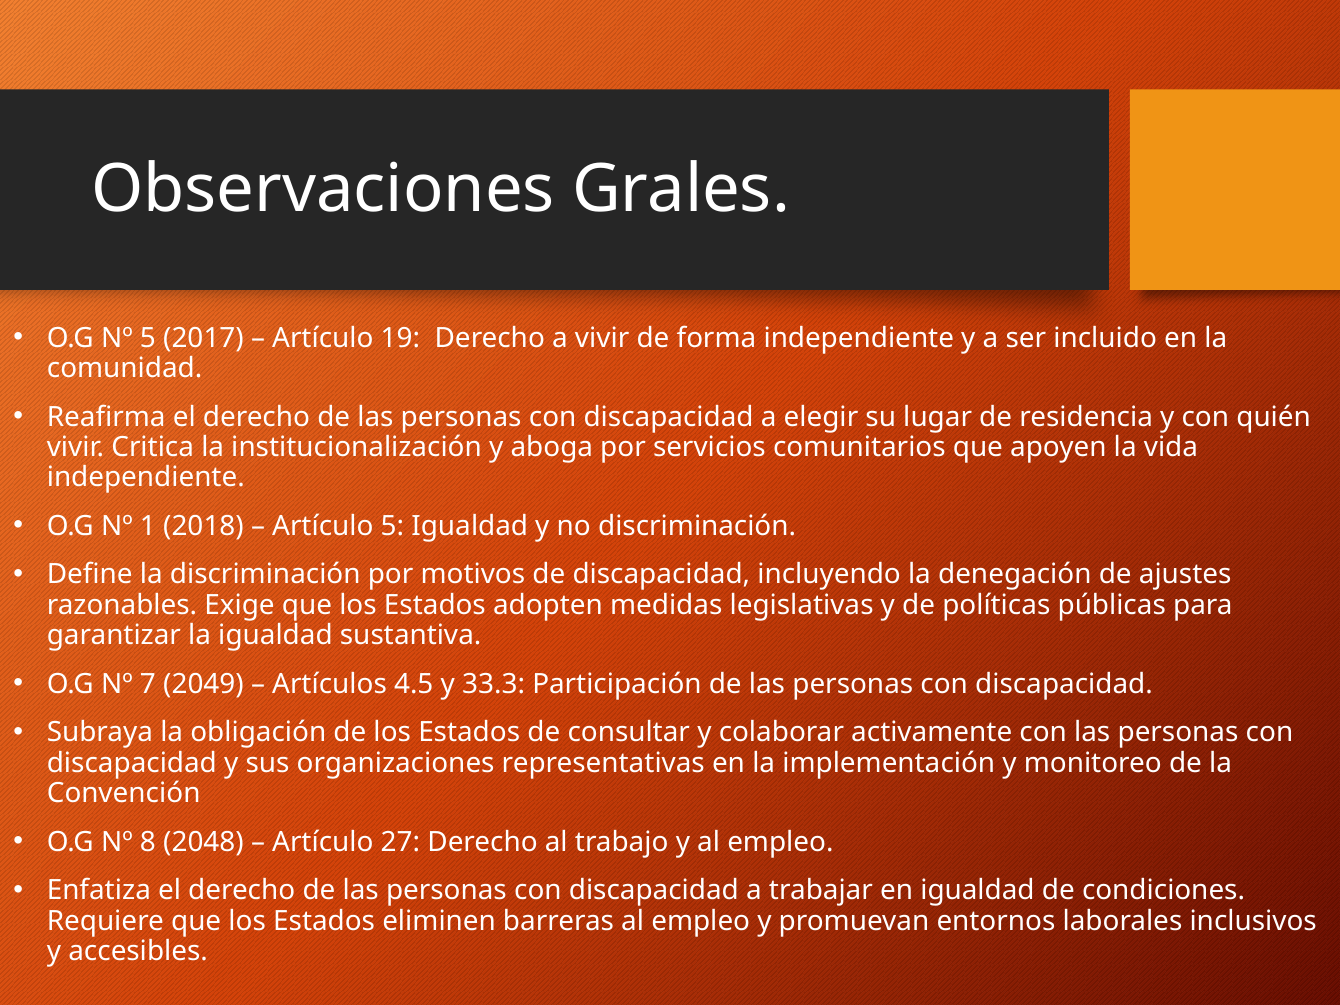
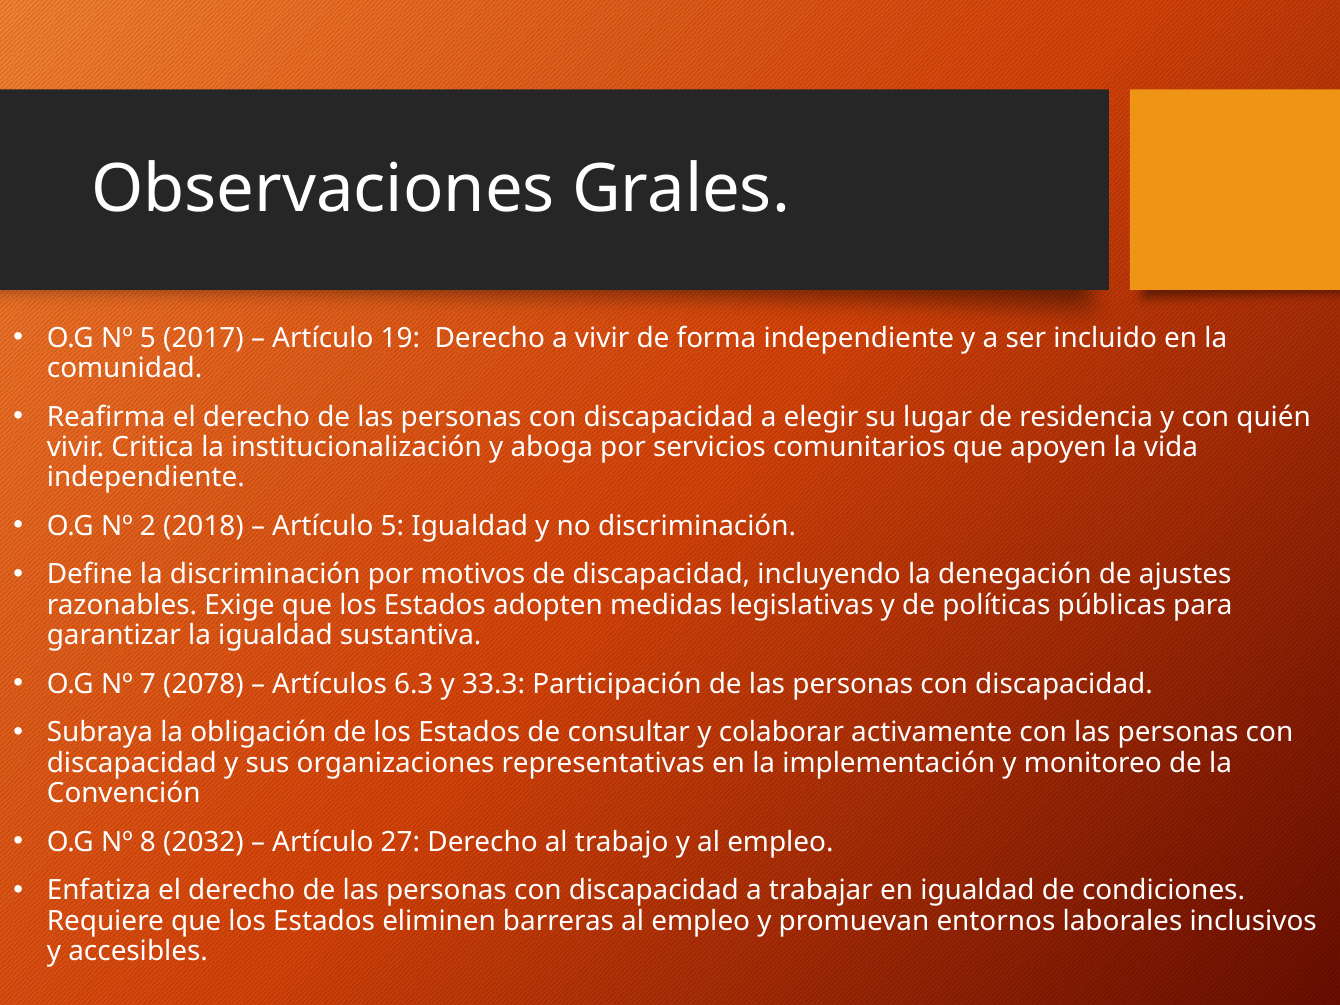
1: 1 -> 2
2049: 2049 -> 2078
4.5: 4.5 -> 6.3
2048: 2048 -> 2032
